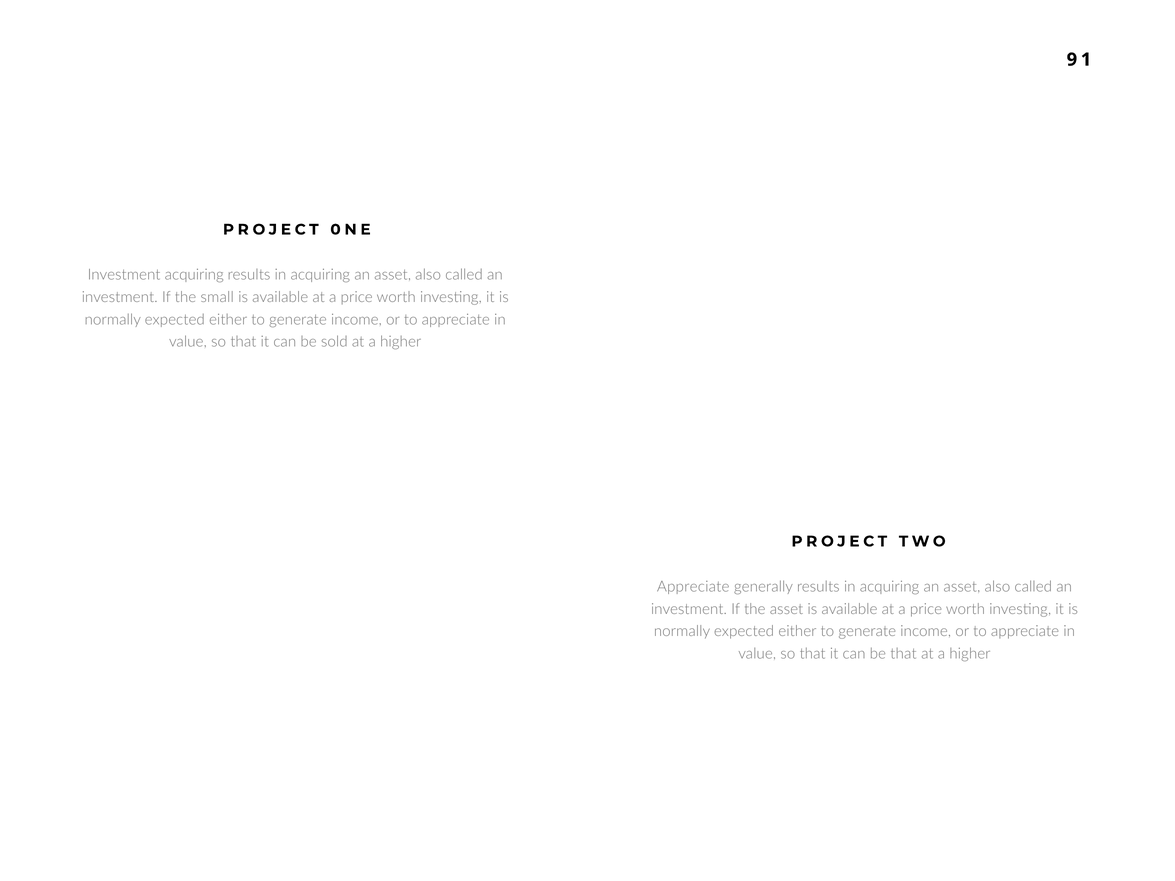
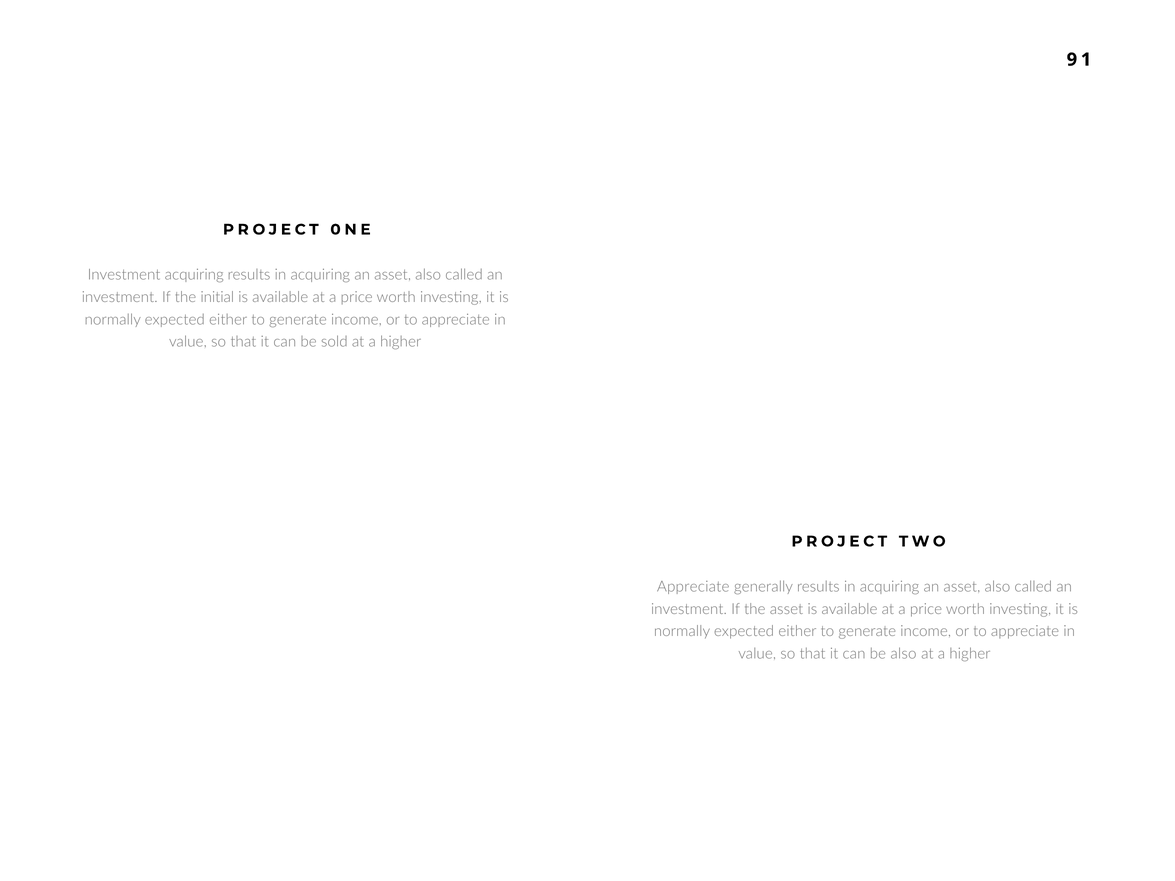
small: small -> initial
be that: that -> also
